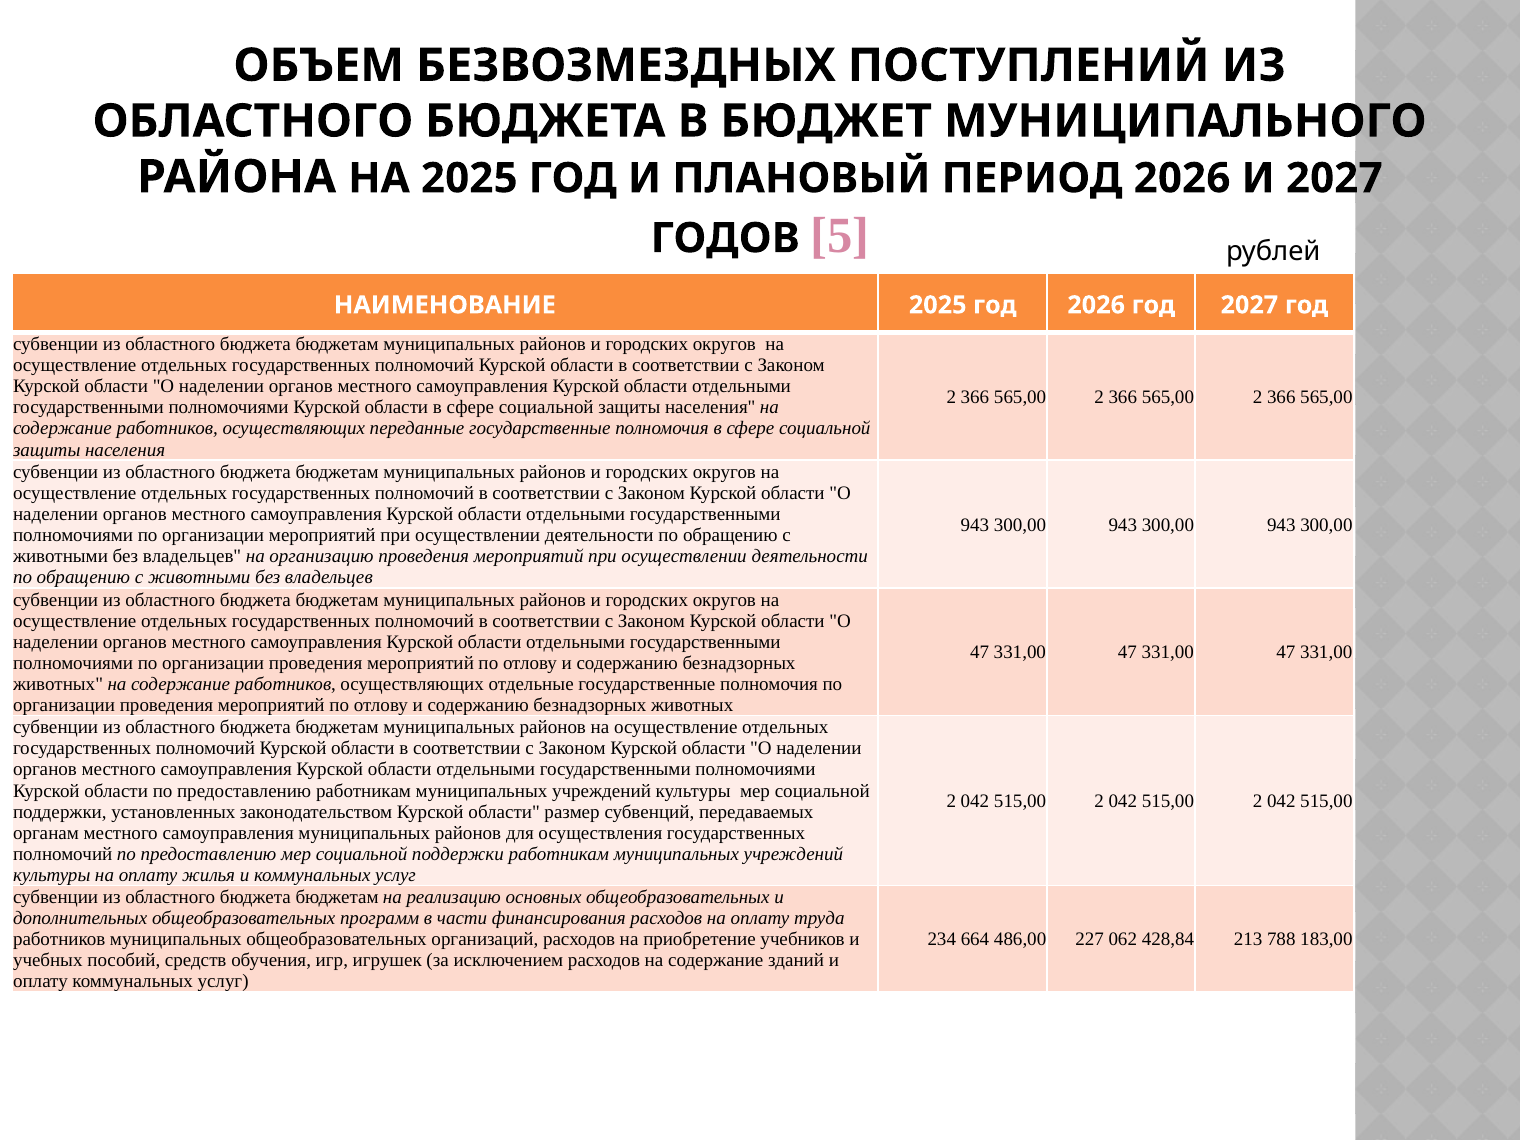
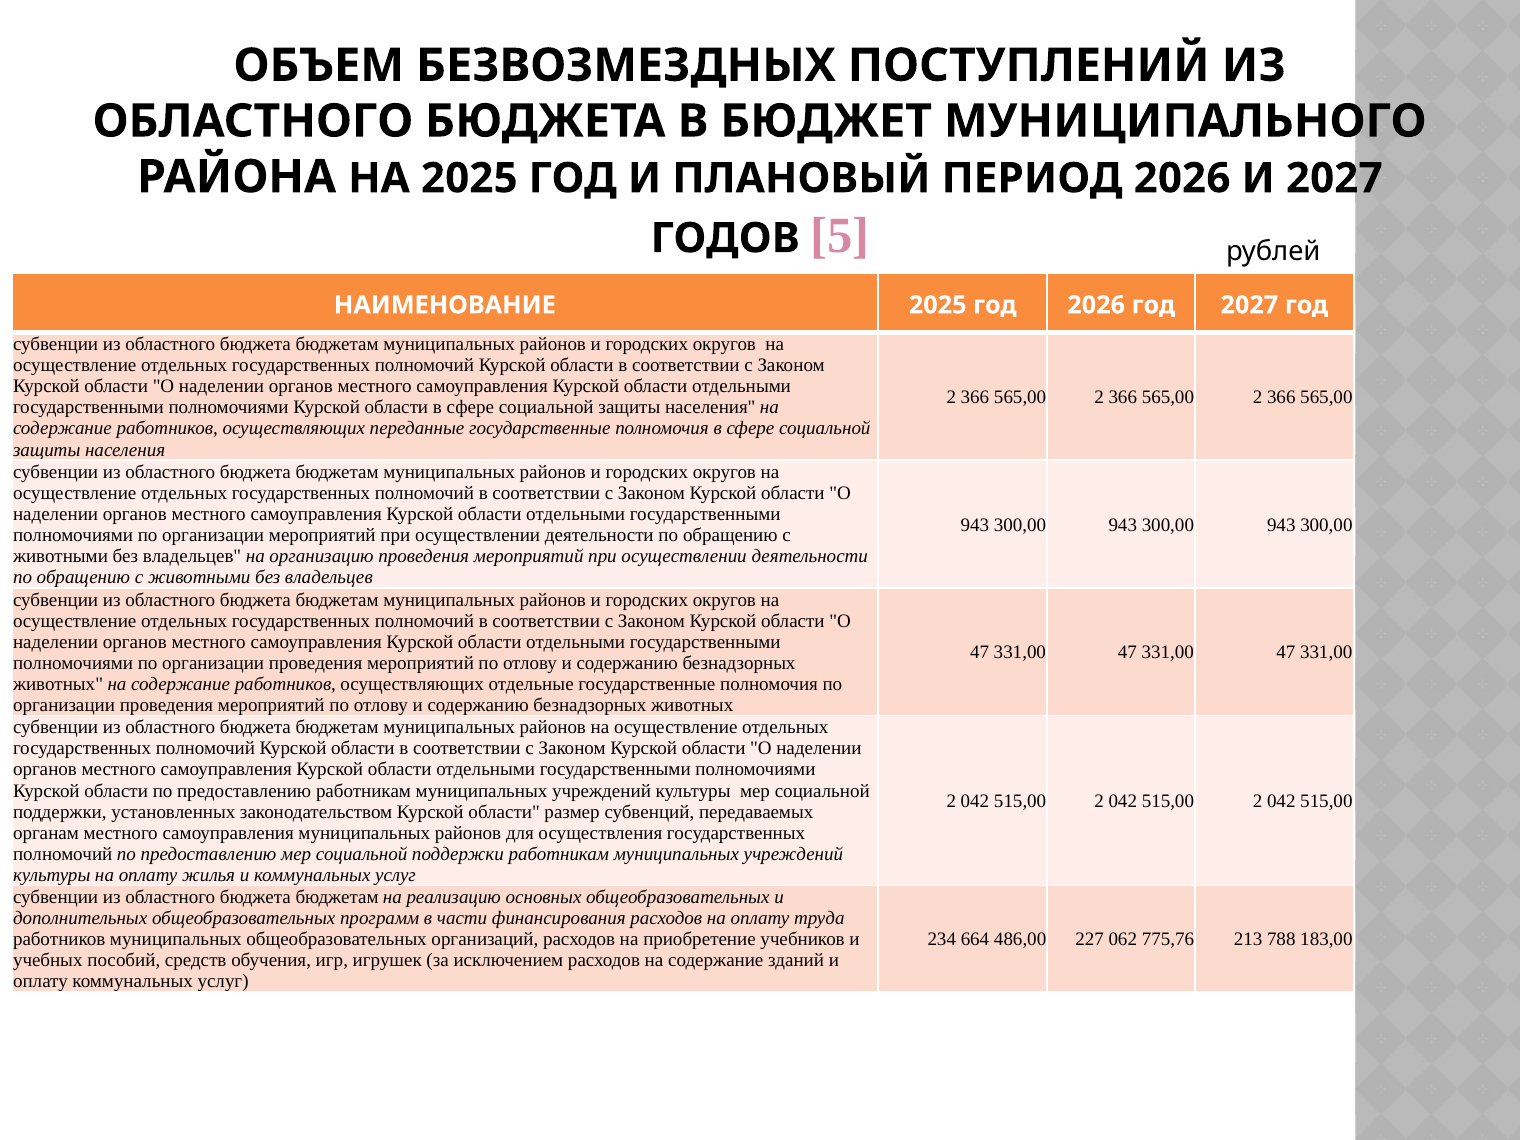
428,84: 428,84 -> 775,76
